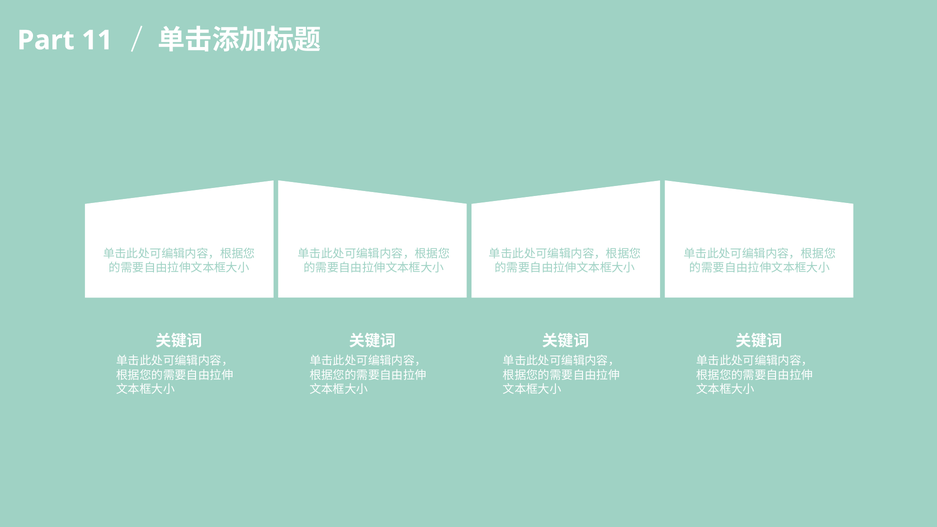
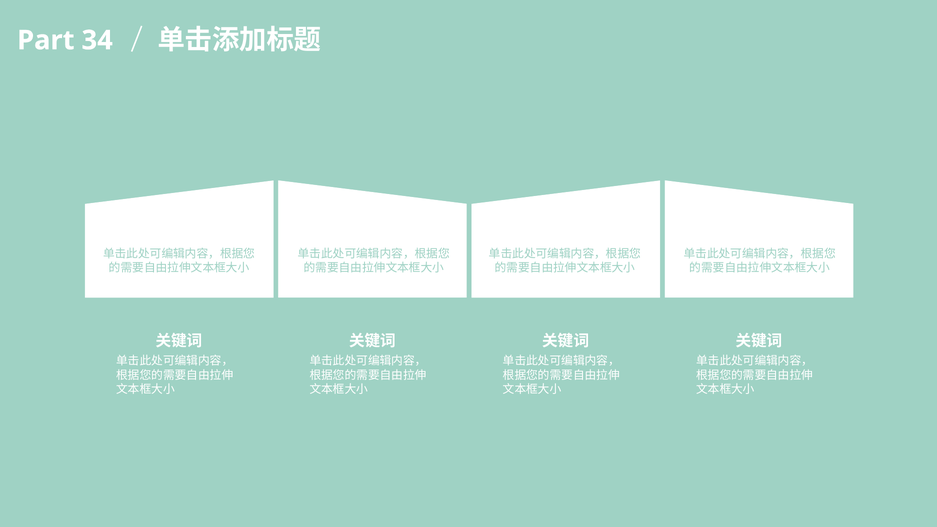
11: 11 -> 34
